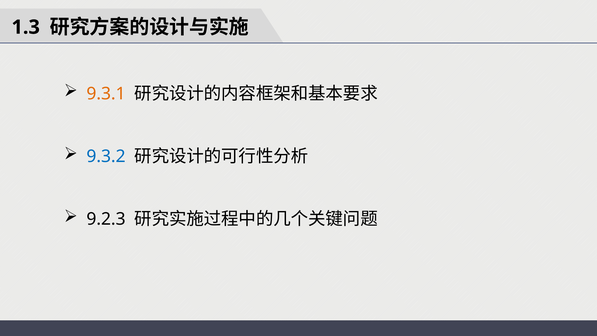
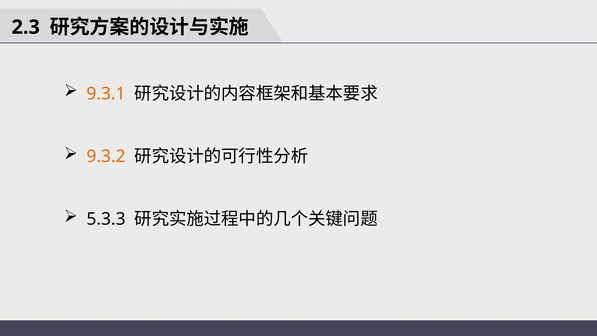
1.3: 1.3 -> 2.3
9.3.2 colour: blue -> orange
9.2.3: 9.2.3 -> 5.3.3
